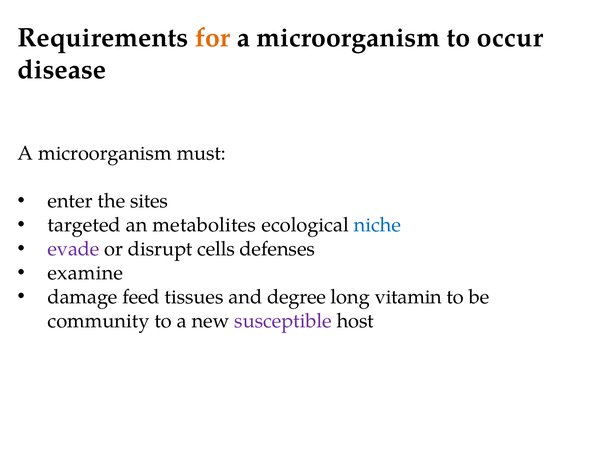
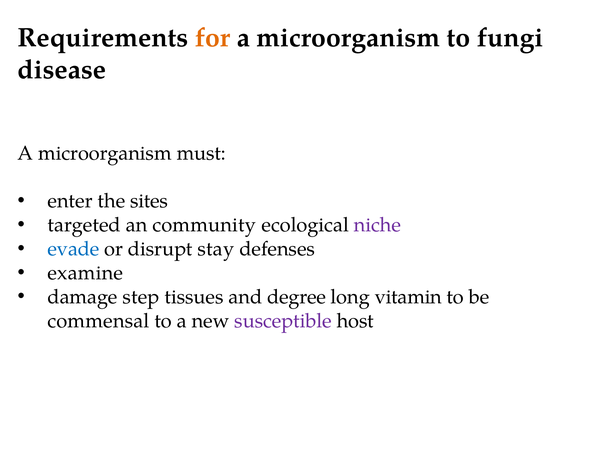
occur: occur -> fungi
metabolites: metabolites -> community
niche colour: blue -> purple
evade colour: purple -> blue
cells: cells -> stay
feed: feed -> step
community: community -> commensal
